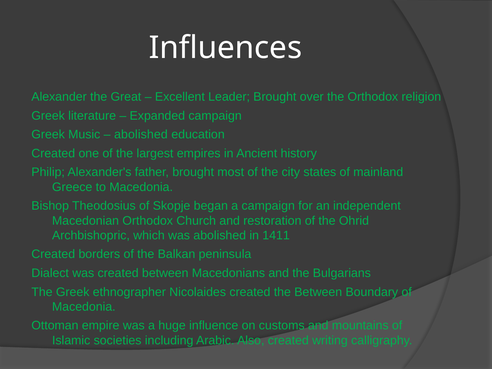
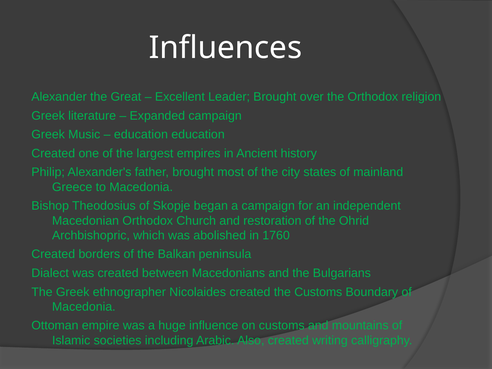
abolished at (141, 134): abolished -> education
1411: 1411 -> 1760
the Between: Between -> Customs
